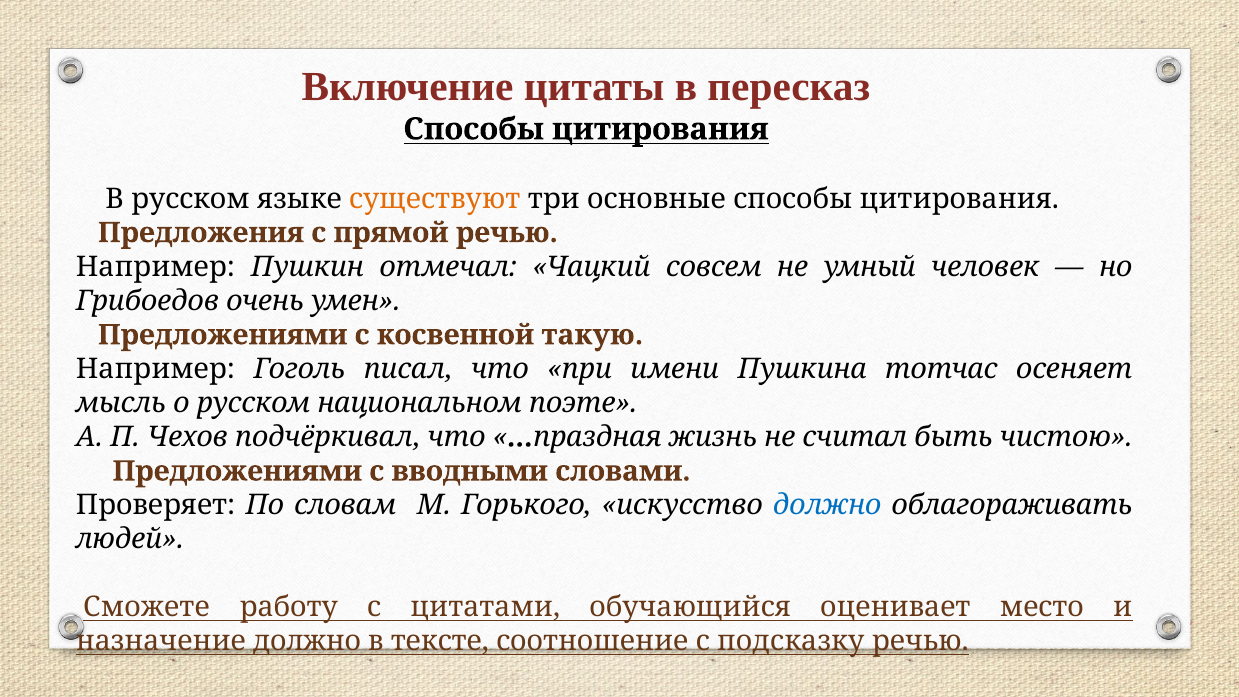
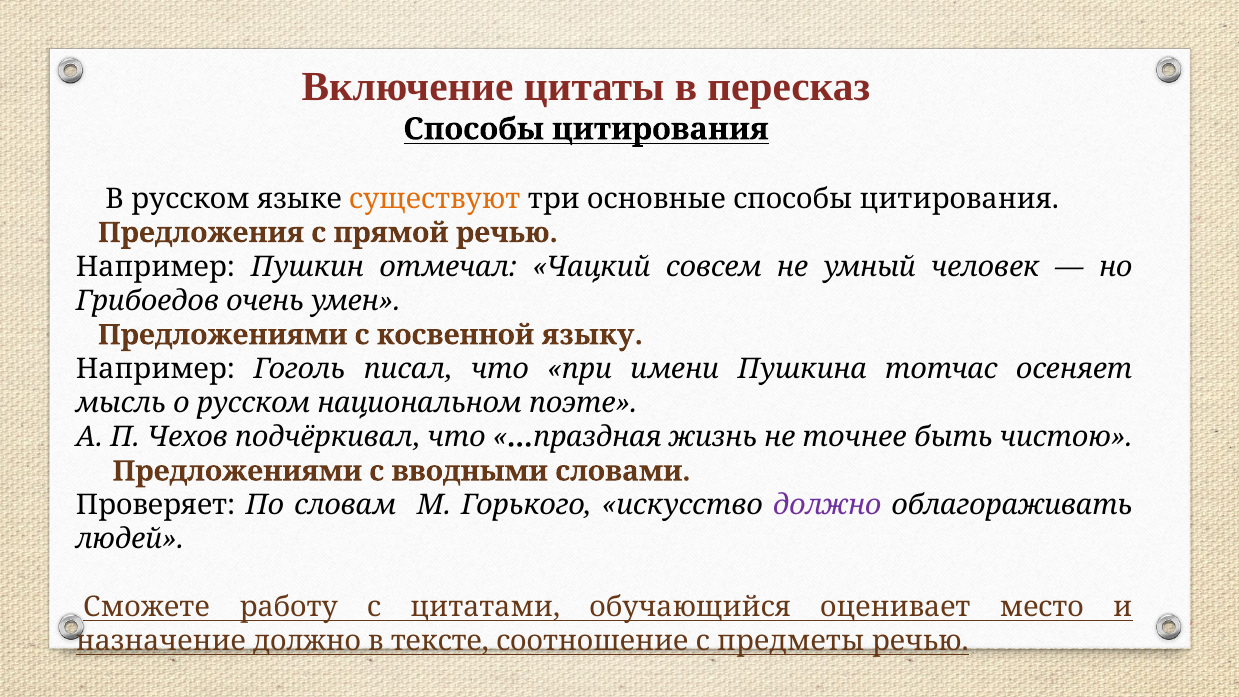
такую: такую -> языку
считал: считал -> точнее
должно at (827, 505) colour: blue -> purple
подсказку: подсказку -> предметы
